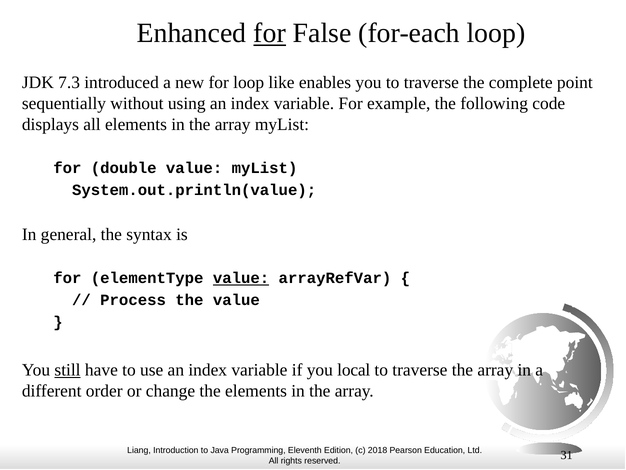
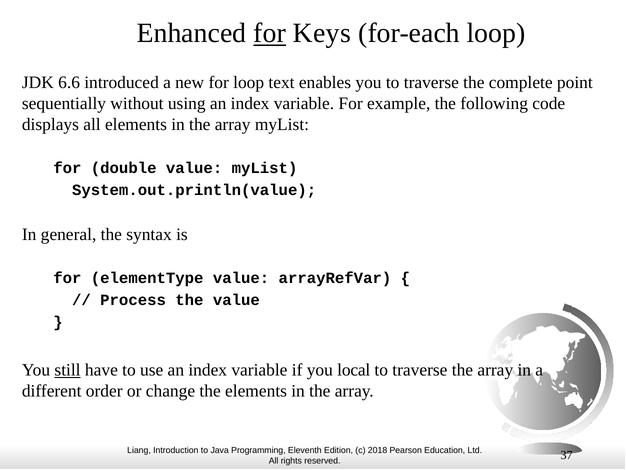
False: False -> Keys
7.3: 7.3 -> 6.6
like: like -> text
value at (241, 278) underline: present -> none
31: 31 -> 37
